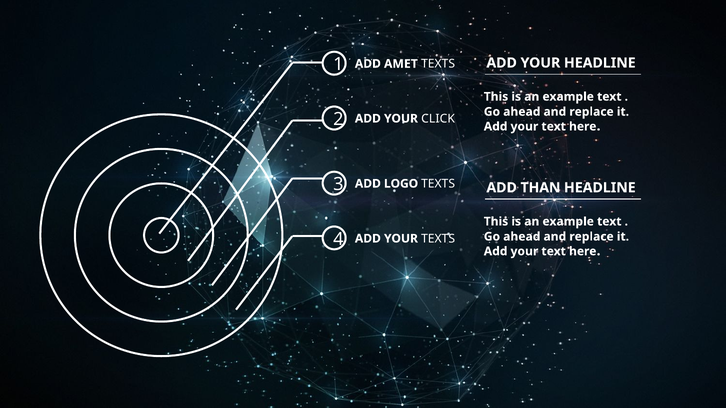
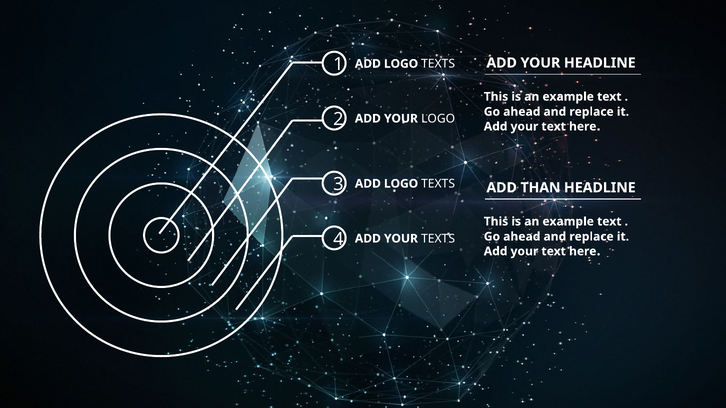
AMET at (401, 64): AMET -> LOGO
YOUR CLICK: CLICK -> LOGO
